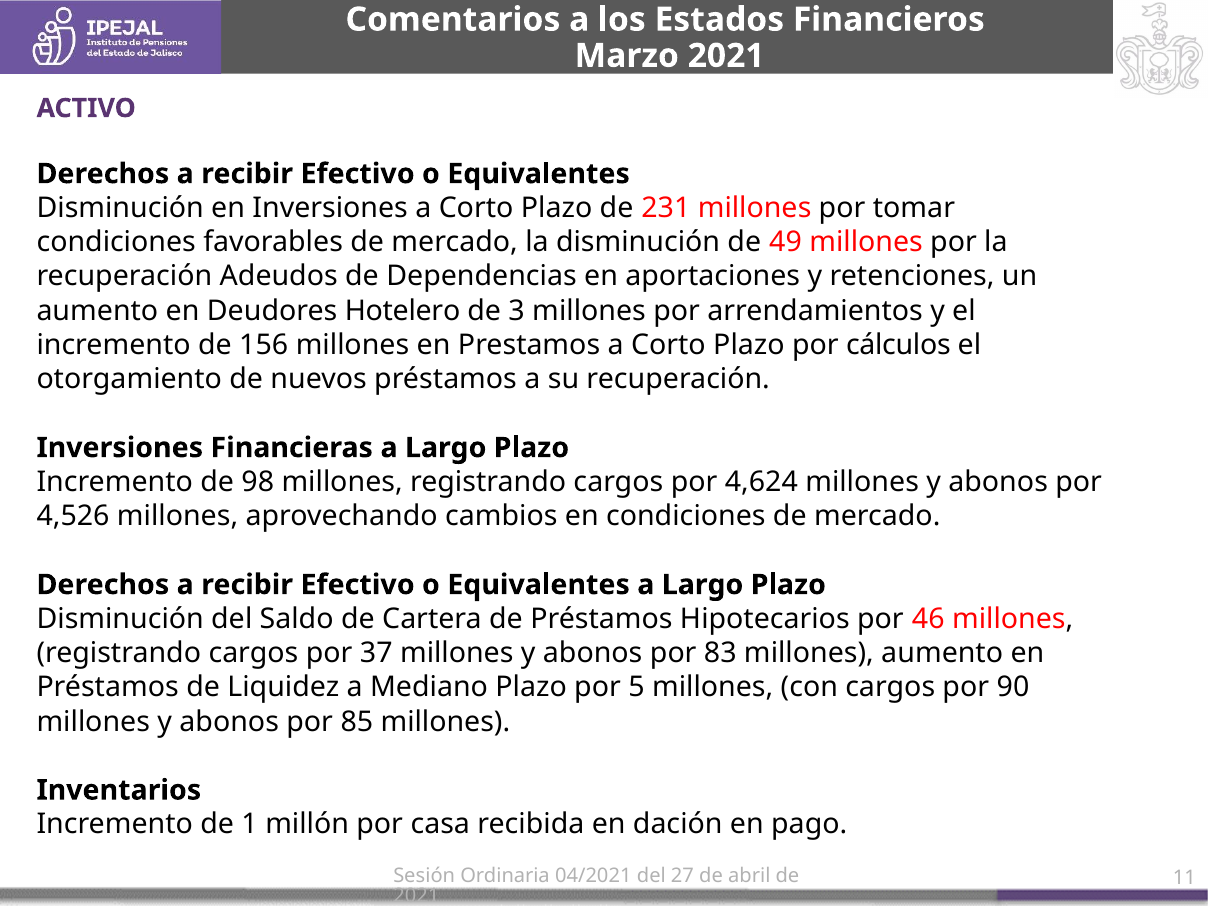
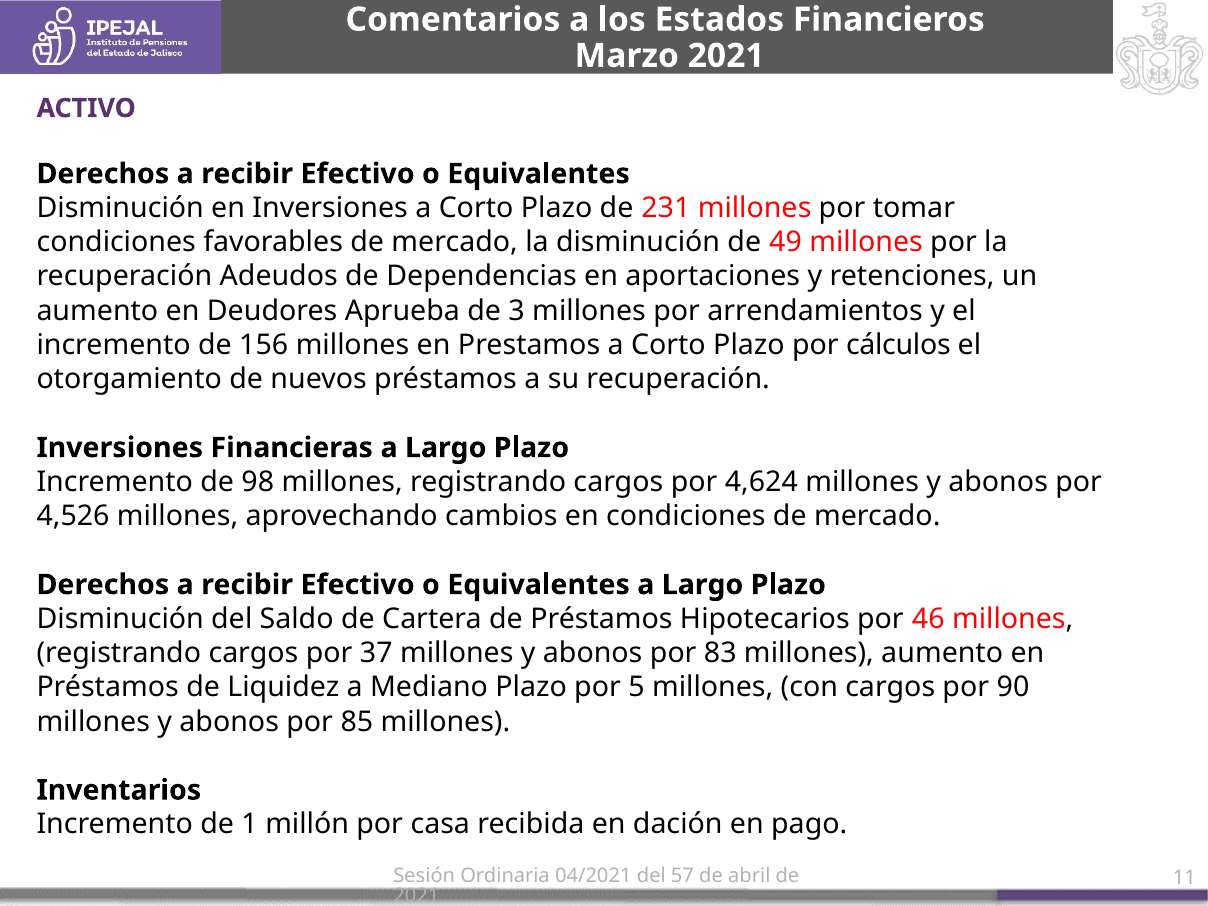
Hotelero: Hotelero -> Aprueba
27: 27 -> 57
